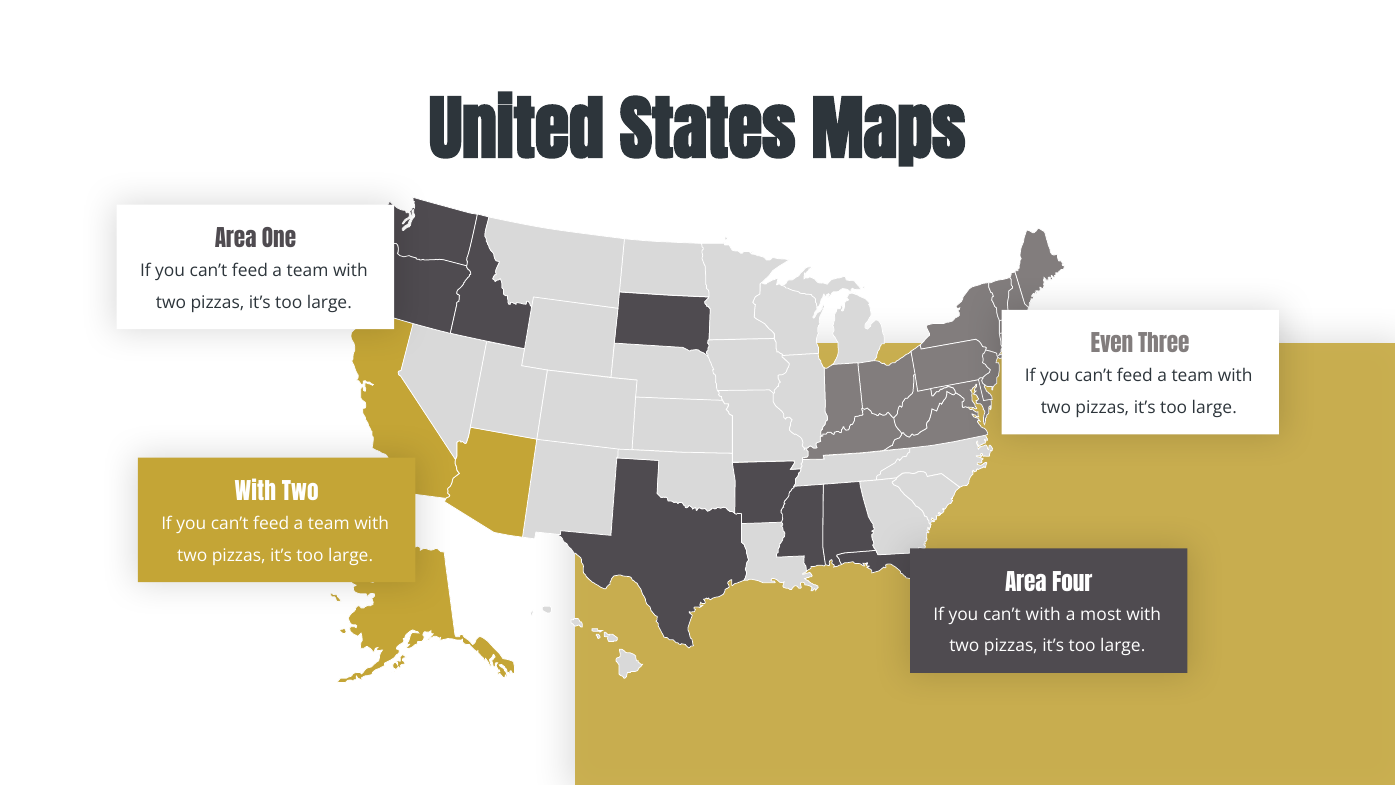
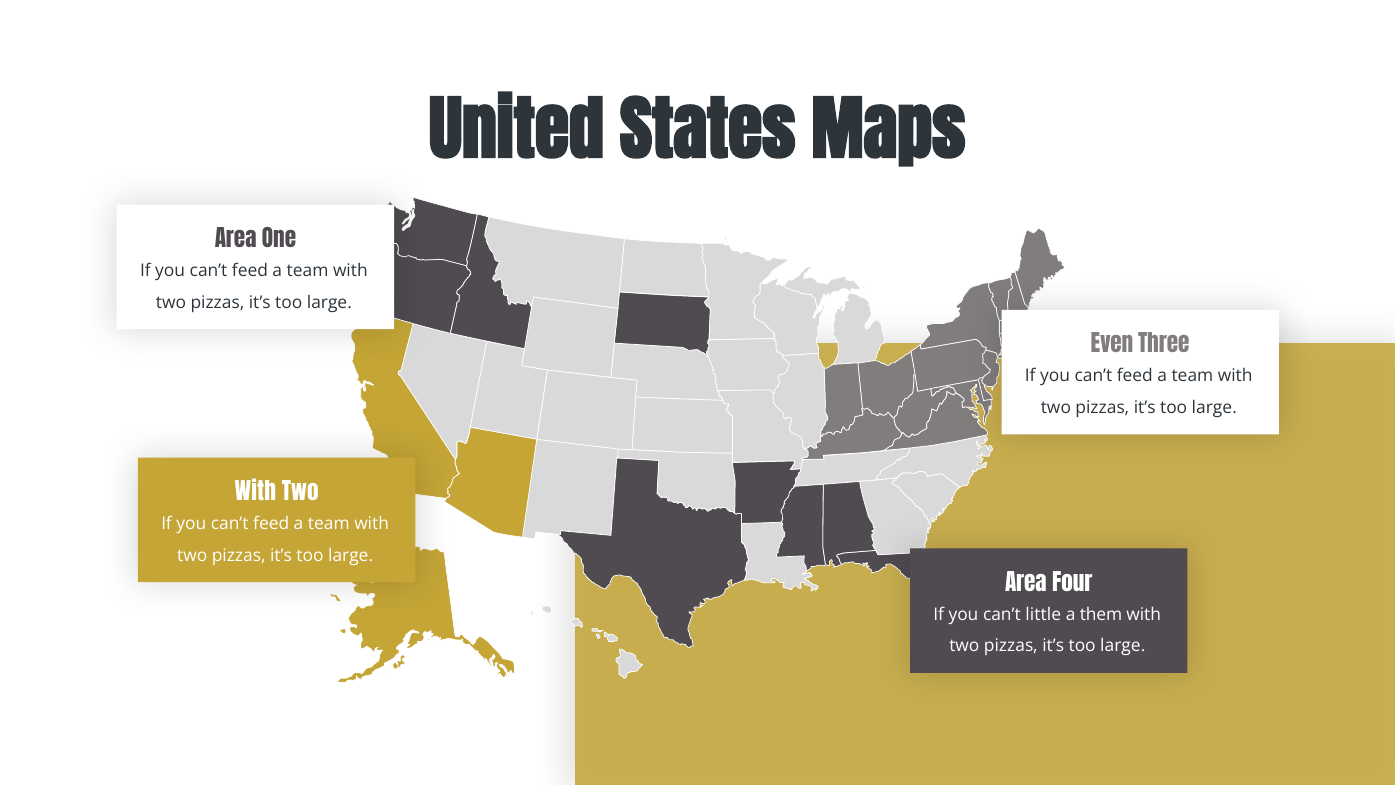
can’t with: with -> little
most: most -> them
